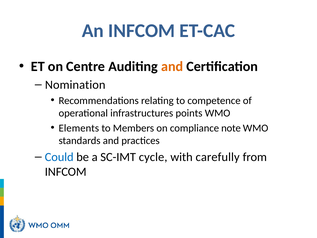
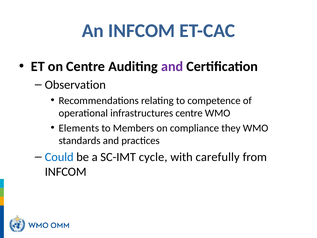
and at (172, 67) colour: orange -> purple
Nomination: Nomination -> Observation
infrastructures points: points -> centre
note: note -> they
